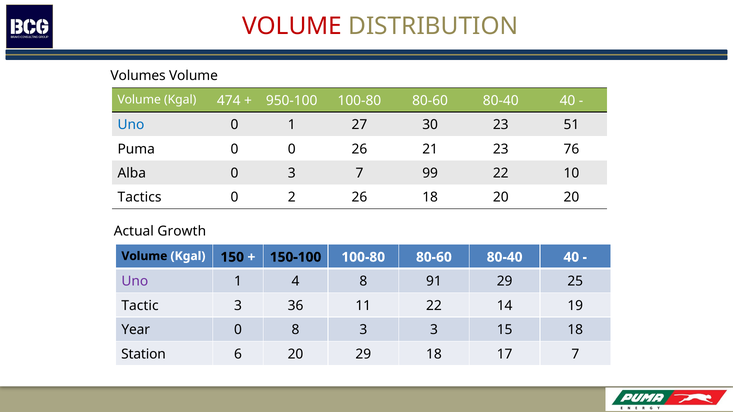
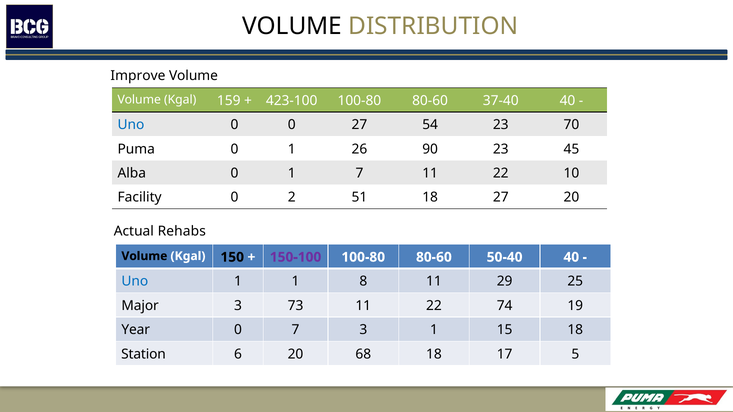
VOLUME at (292, 26) colour: red -> black
Volumes: Volumes -> Improve
474: 474 -> 159
950-100: 950-100 -> 423-100
80-40 at (501, 101): 80-40 -> 37-40
0 1: 1 -> 0
30: 30 -> 54
51: 51 -> 70
Puma 0 0: 0 -> 1
21: 21 -> 90
76: 76 -> 45
Alba 0 3: 3 -> 1
7 99: 99 -> 11
Tactics: Tactics -> Facility
2 26: 26 -> 51
18 20: 20 -> 27
Growth: Growth -> Rehabs
150-100 colour: black -> purple
80-40 at (505, 257): 80-40 -> 50-40
Uno at (135, 282) colour: purple -> blue
1 4: 4 -> 1
8 91: 91 -> 11
Tactic: Tactic -> Major
36: 36 -> 73
14: 14 -> 74
0 8: 8 -> 7
3 3: 3 -> 1
20 29: 29 -> 68
17 7: 7 -> 5
